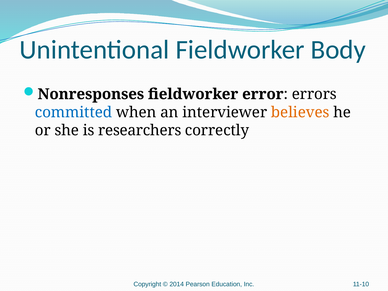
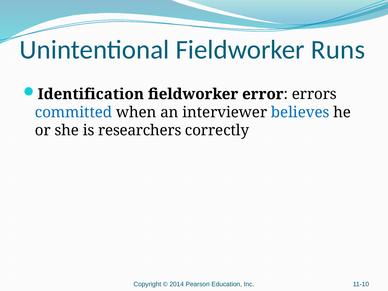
Body: Body -> Runs
Nonresponses: Nonresponses -> Identification
believes colour: orange -> blue
